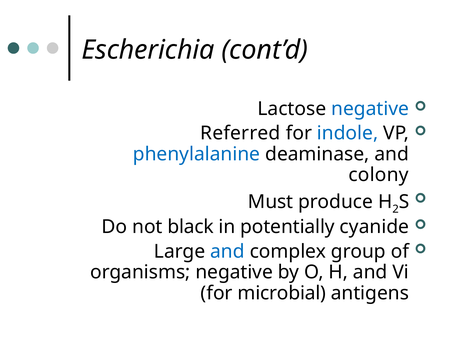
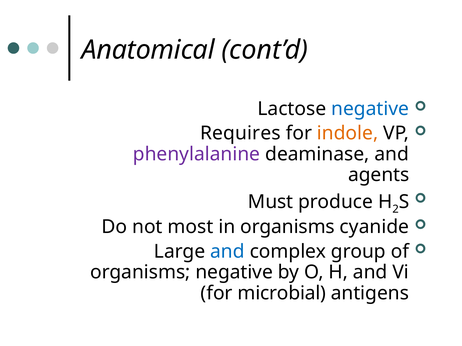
Escherichia: Escherichia -> Anatomical
Referred: Referred -> Requires
indole colour: blue -> orange
phenylalanine colour: blue -> purple
colony: colony -> agents
black: black -> most
in potentially: potentially -> organisms
